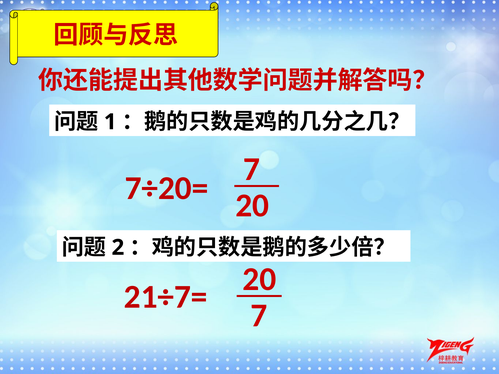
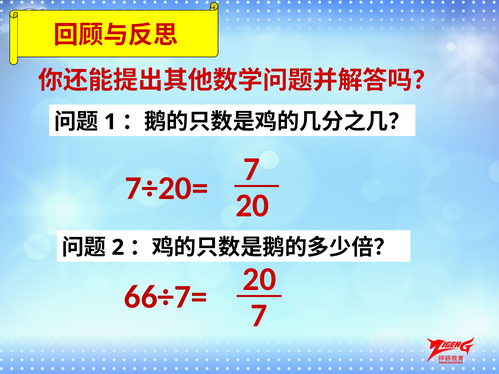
21÷7=: 21÷7= -> 66÷7=
